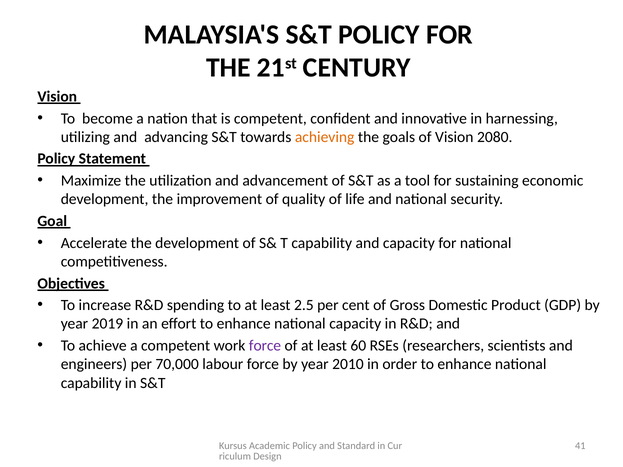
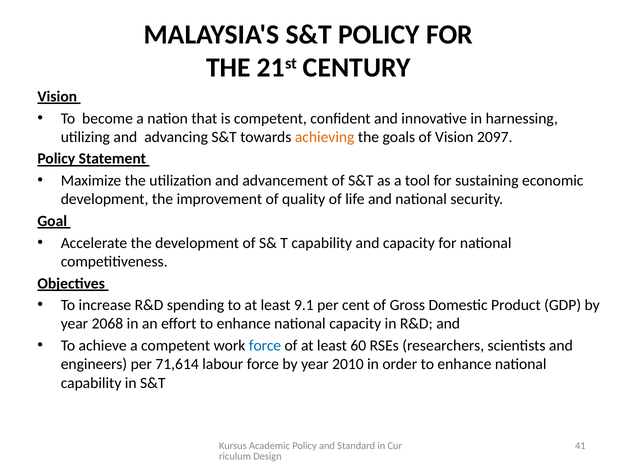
2080: 2080 -> 2097
2.5: 2.5 -> 9.1
2019: 2019 -> 2068
force at (265, 346) colour: purple -> blue
70,000: 70,000 -> 71,614
